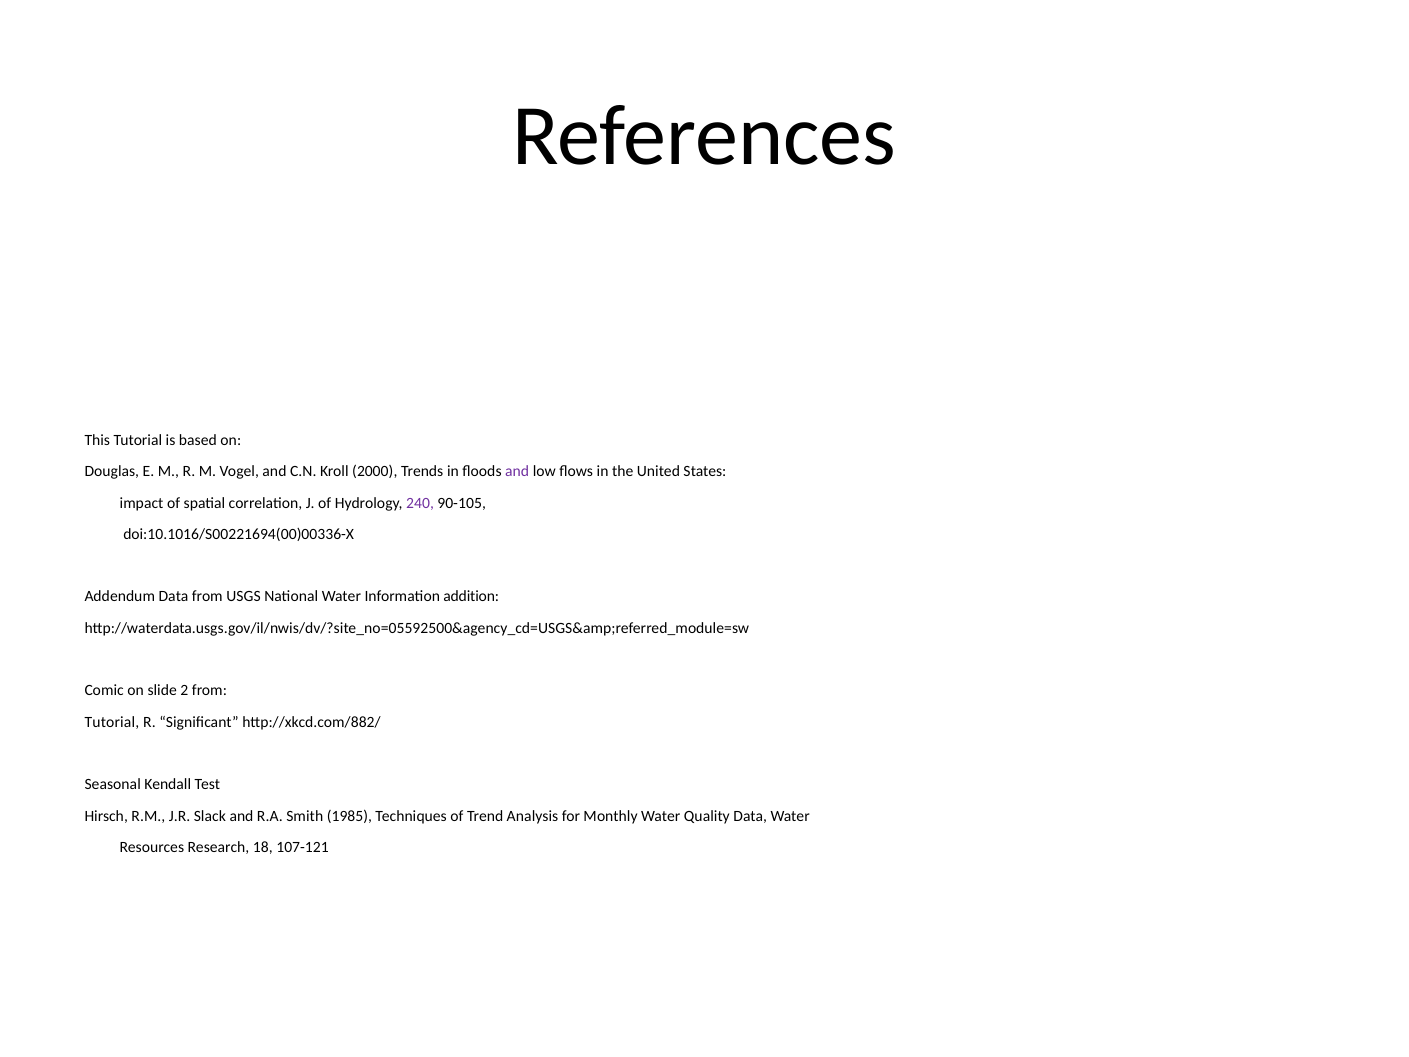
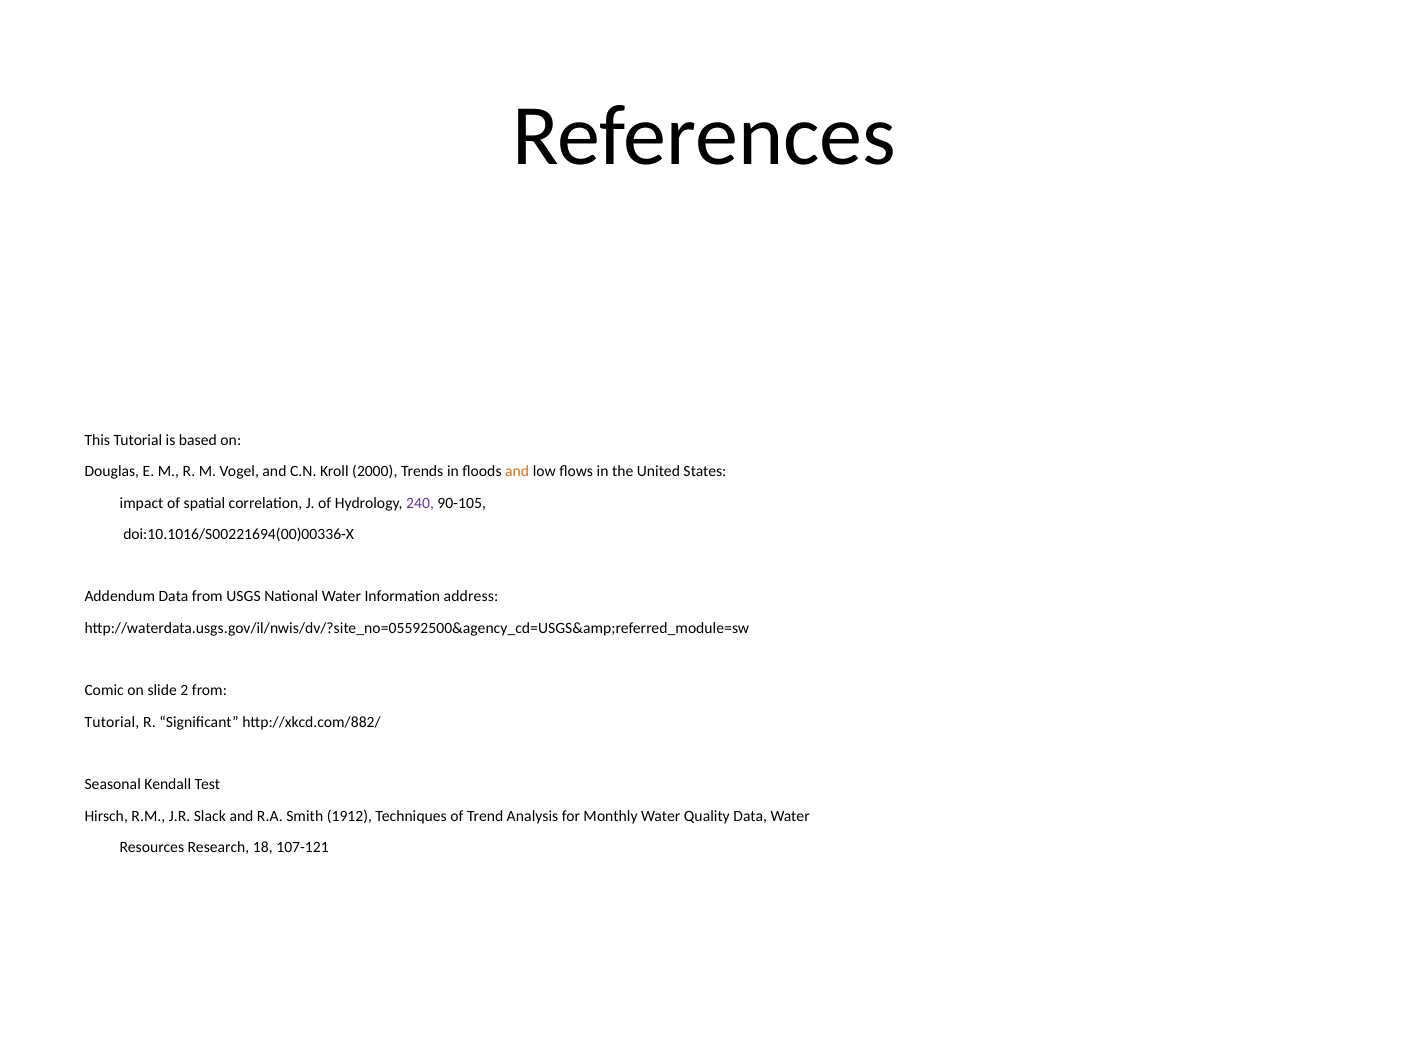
and at (517, 472) colour: purple -> orange
addition: addition -> address
1985: 1985 -> 1912
